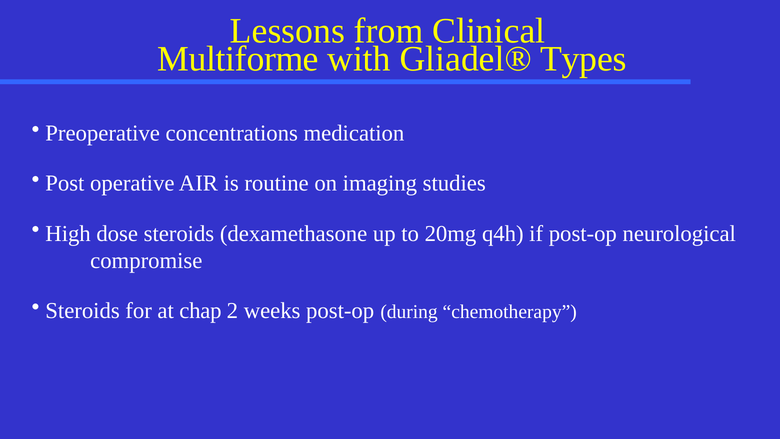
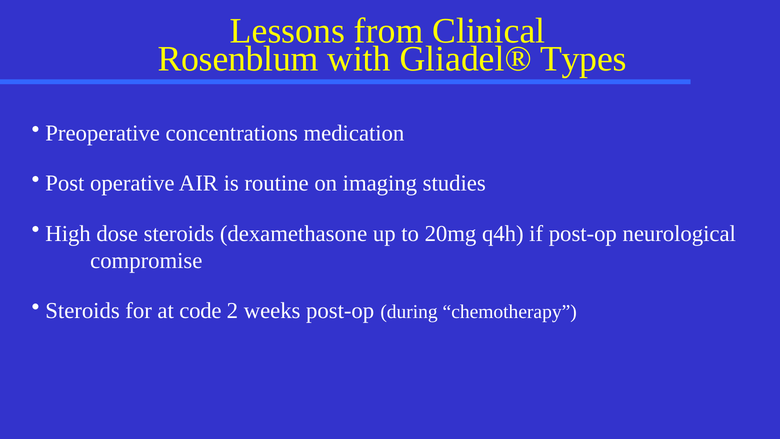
Multiforme: Multiforme -> Rosenblum
chap: chap -> code
